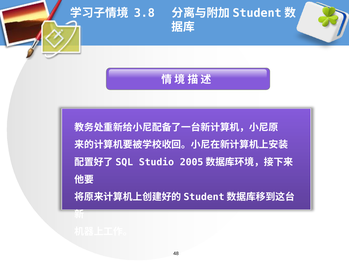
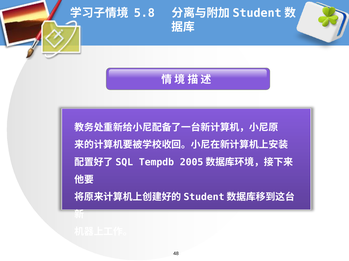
3.8: 3.8 -> 5.8
Studio: Studio -> Tempdb
